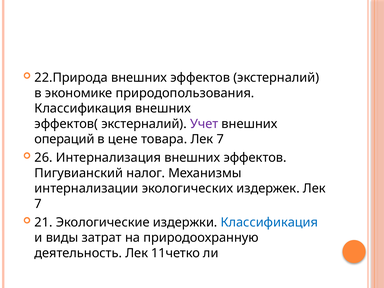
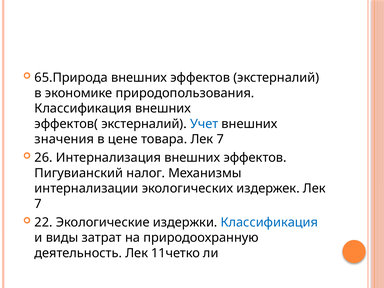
22.Природа: 22.Природа -> 65.Природа
Учет colour: purple -> blue
операций: операций -> значения
21: 21 -> 22
